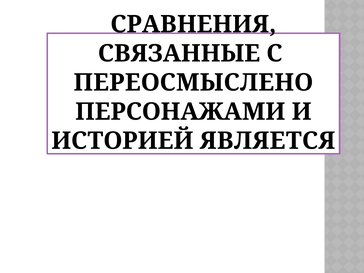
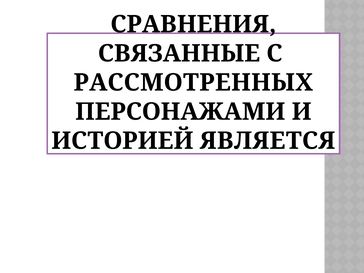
ПЕРЕОСМЫСЛЕНО: ПЕРЕОСМЫСЛЕНО -> РАССМОТРЕННЫХ
